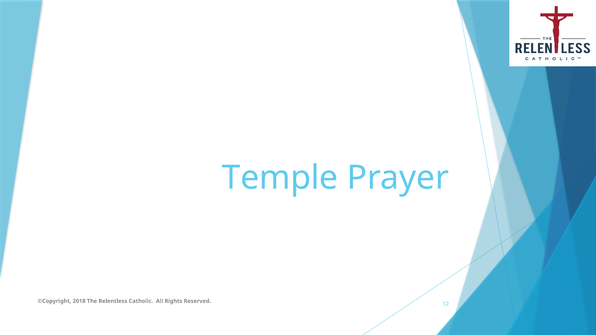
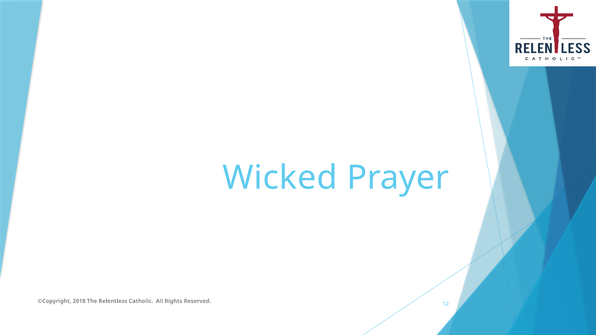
Temple: Temple -> Wicked
